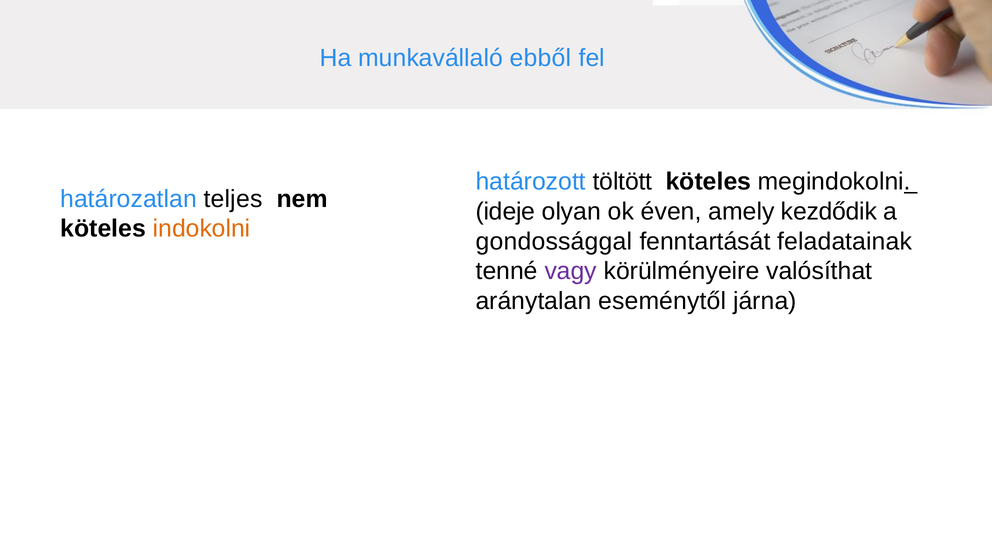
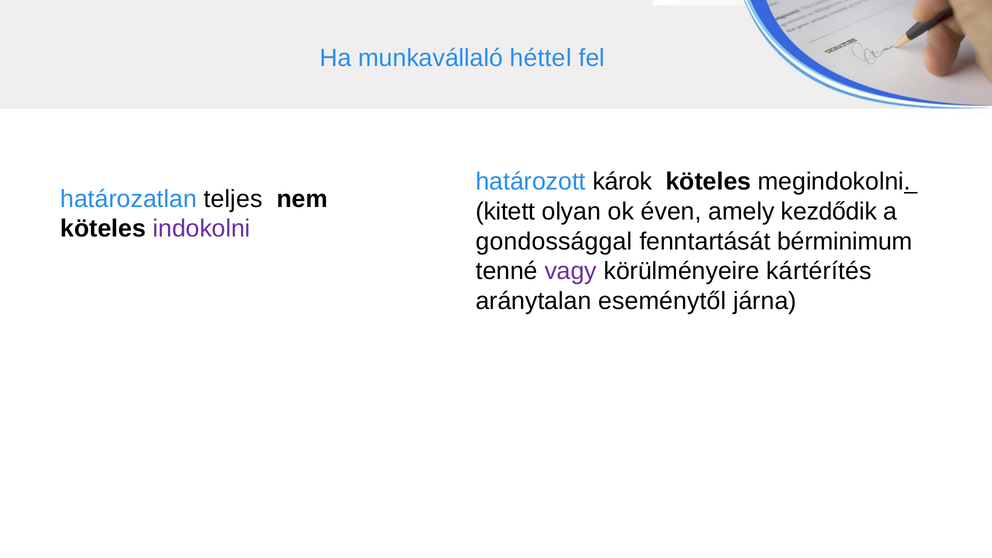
ebből: ebből -> héttel
töltött: töltött -> károk
ideje: ideje -> kitett
indokolni colour: orange -> purple
feladatainak: feladatainak -> bérminimum
valósíthat: valósíthat -> kártérítés
